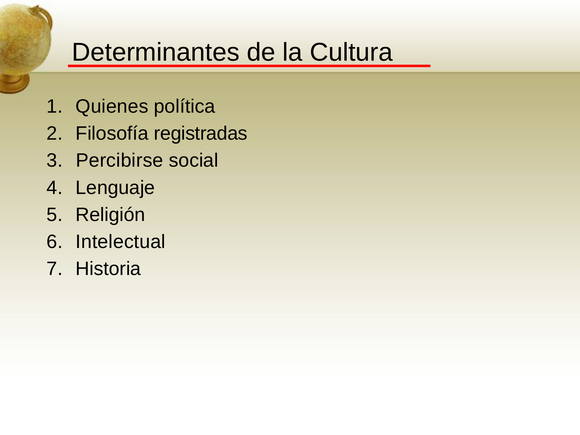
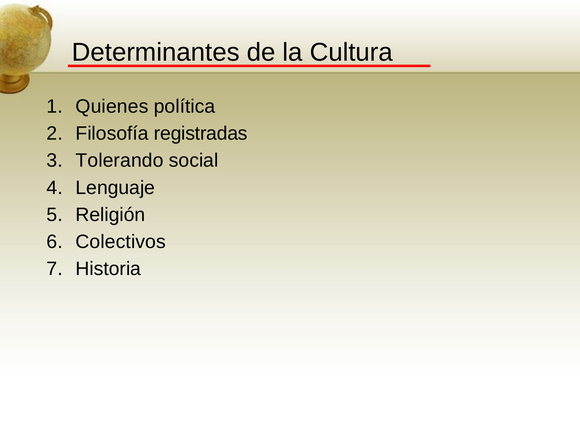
Percibirse: Percibirse -> Tolerando
Intelectual: Intelectual -> Colectivos
